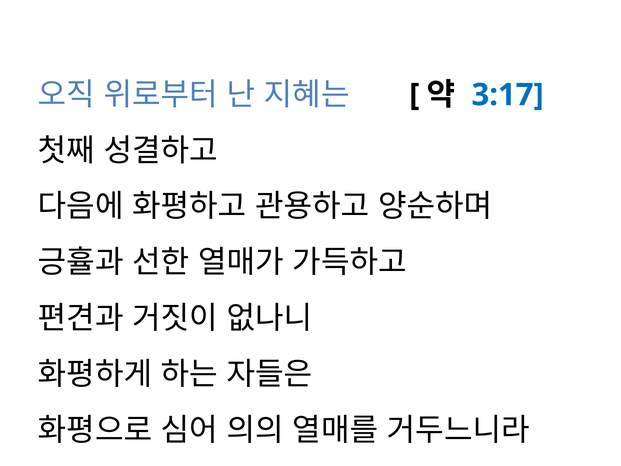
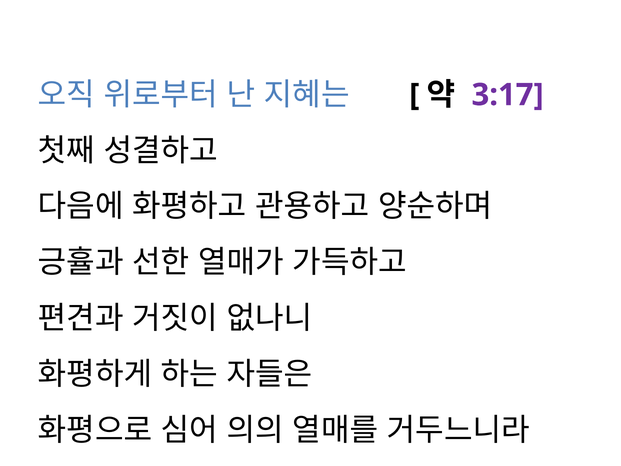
3:17 colour: blue -> purple
